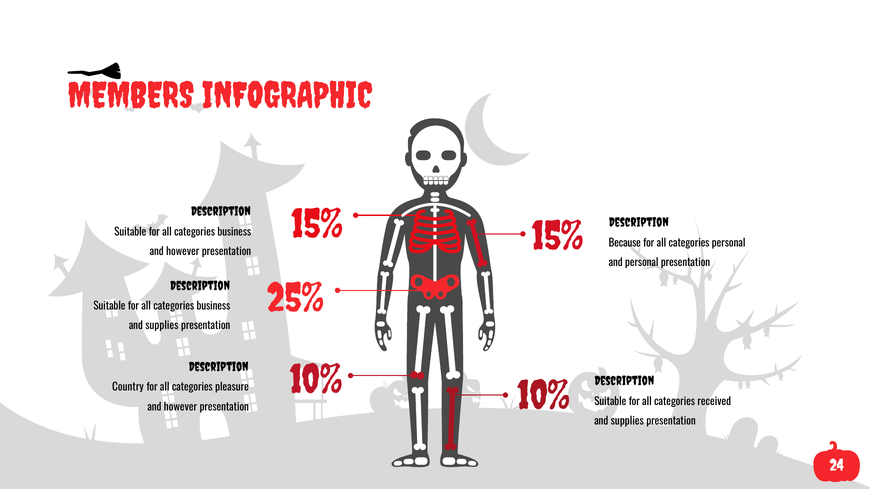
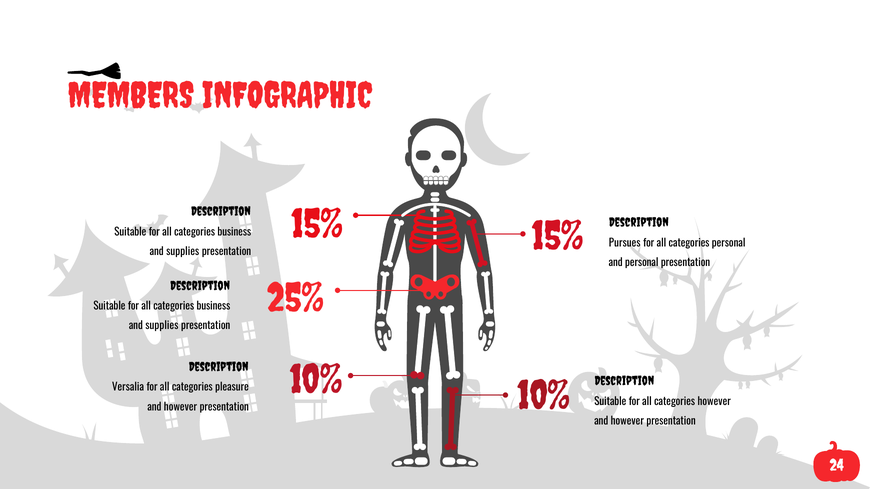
Because: Because -> Pursues
however at (183, 252): however -> supplies
Country: Country -> Versalia
categories received: received -> however
supplies at (627, 421): supplies -> however
